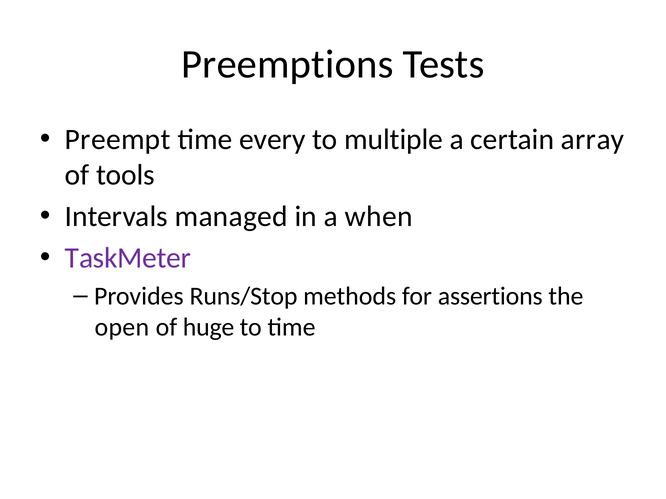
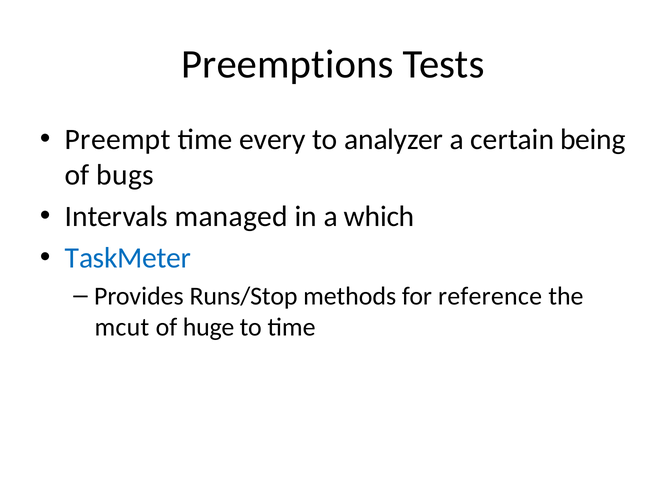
multiple: multiple -> analyzer
array: array -> being
tools: tools -> bugs
when: when -> which
TaskMeter colour: purple -> blue
assertions: assertions -> reference
open: open -> mcut
